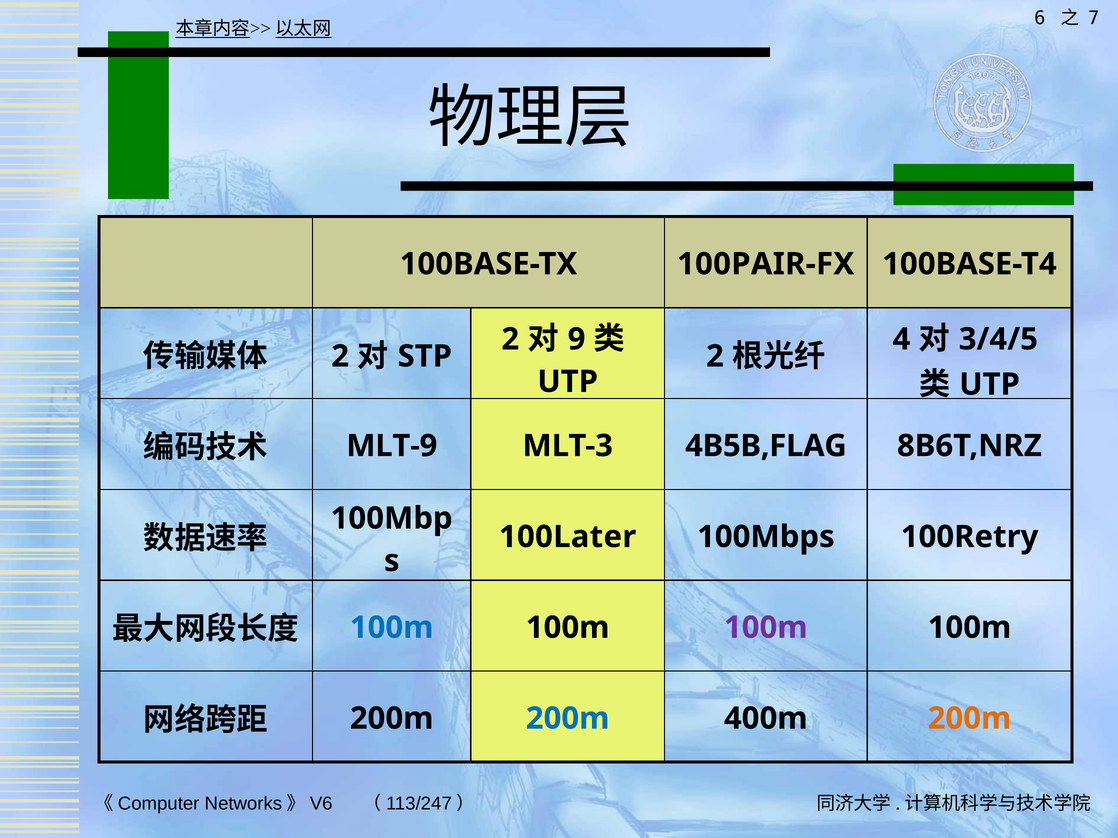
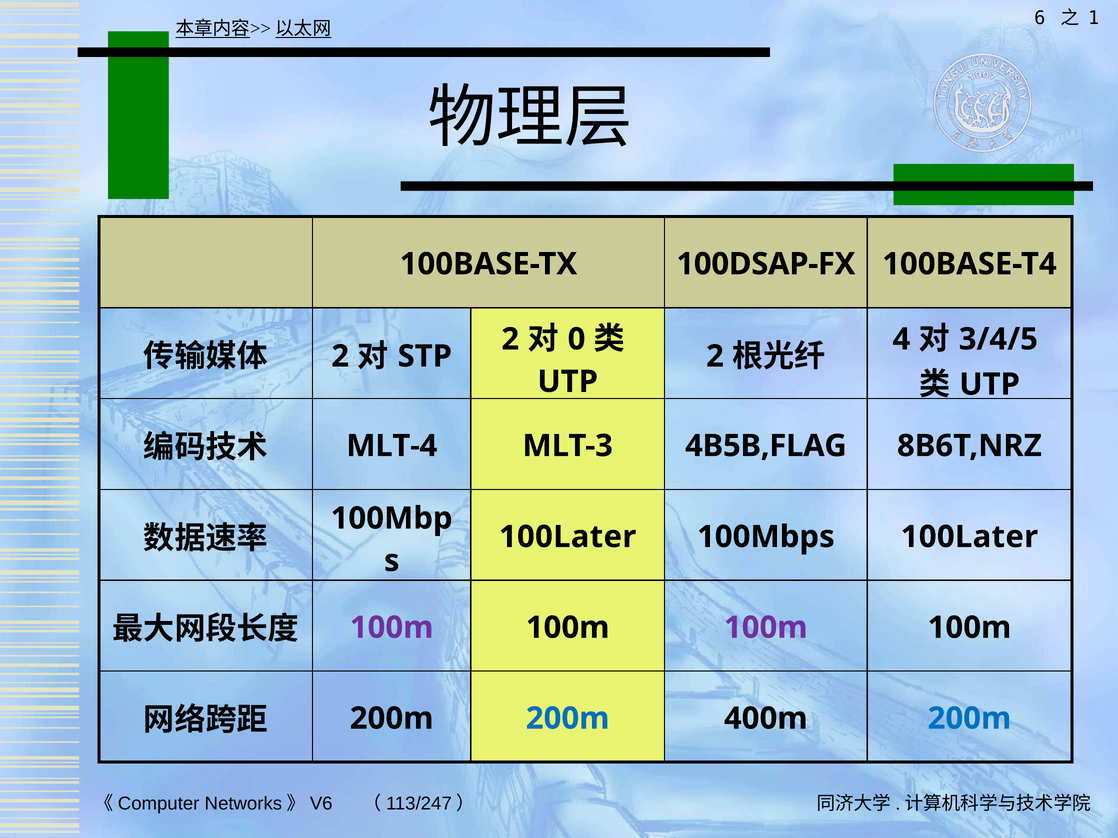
7: 7 -> 1
100PAIR-FX: 100PAIR-FX -> 100DSAP-FX
9: 9 -> 0
MLT-9: MLT-9 -> MLT-4
100Mbps 100Retry: 100Retry -> 100Later
100m at (392, 628) colour: blue -> purple
200m at (969, 719) colour: orange -> blue
